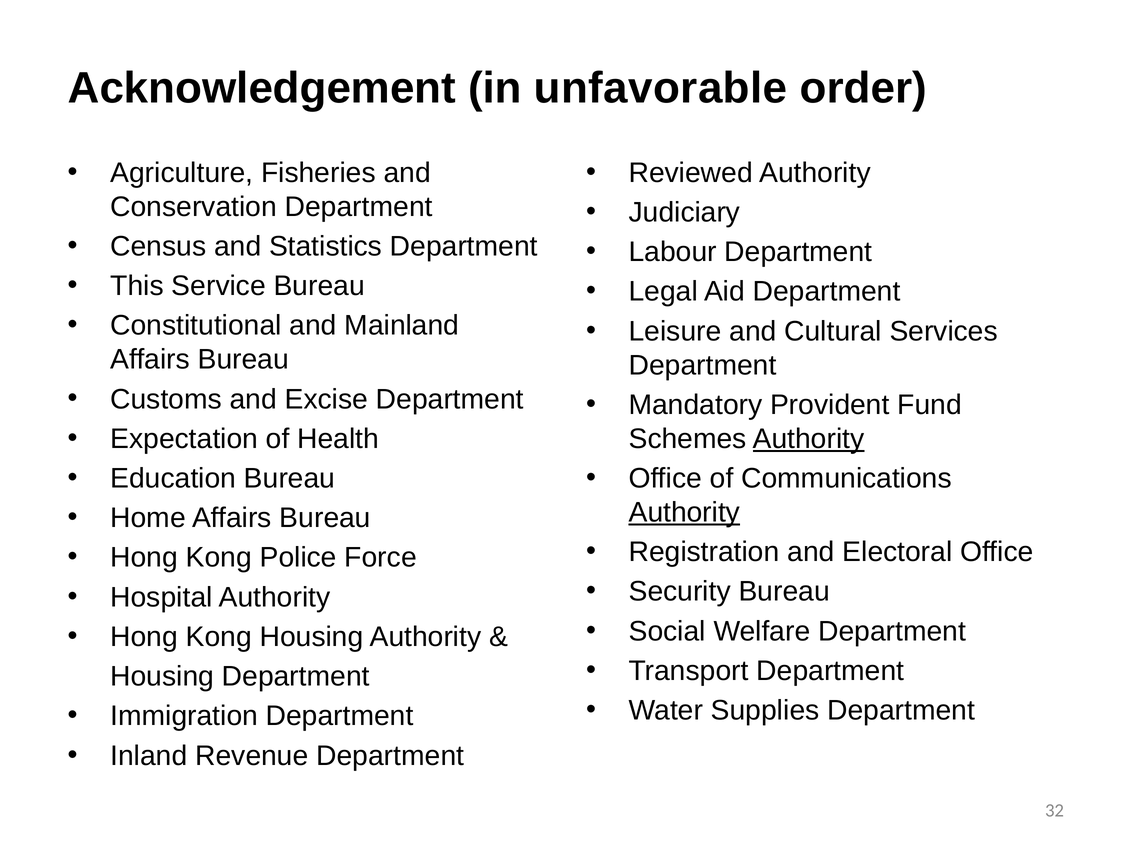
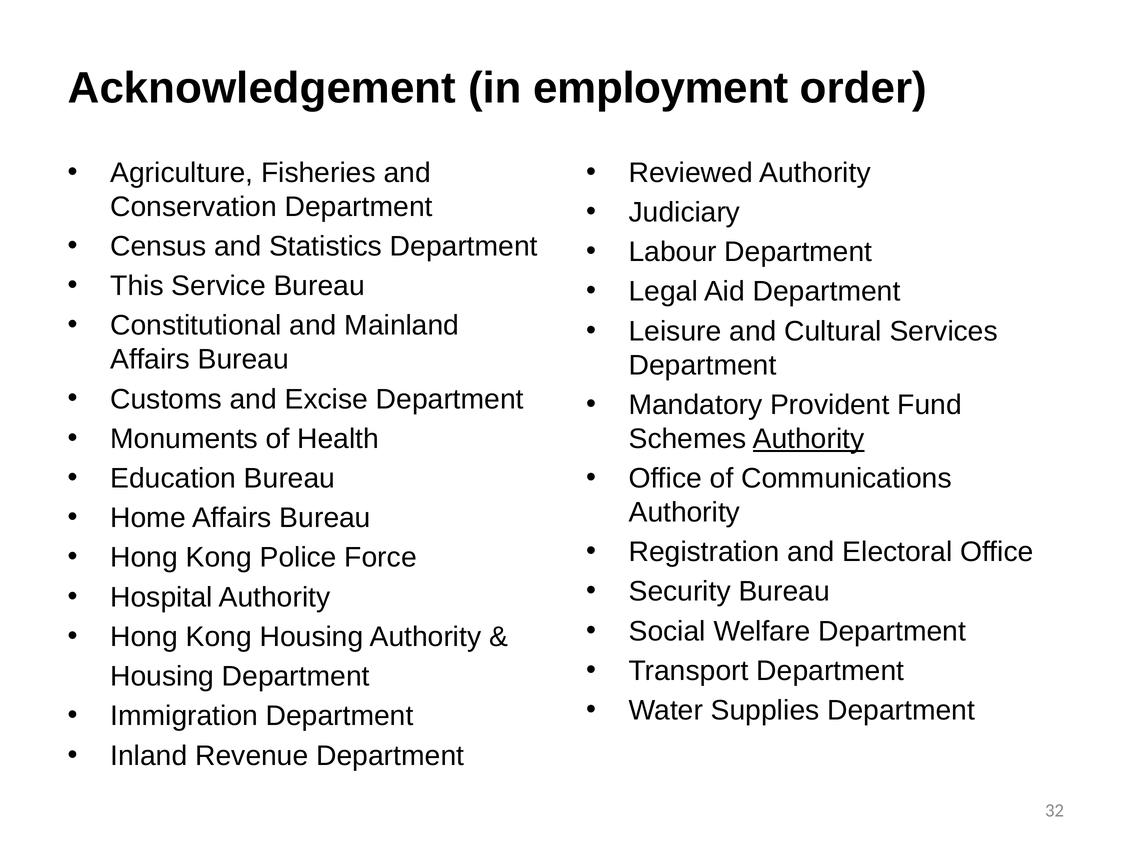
unfavorable: unfavorable -> employment
Expectation: Expectation -> Monuments
Authority at (684, 512) underline: present -> none
